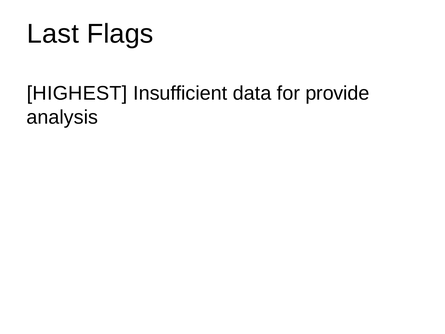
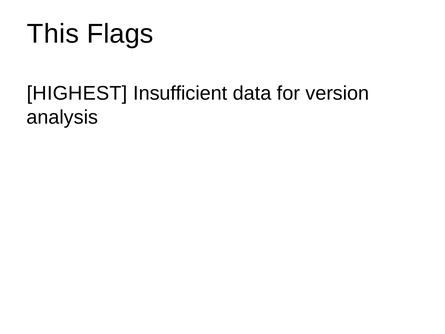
Last: Last -> This
provide: provide -> version
